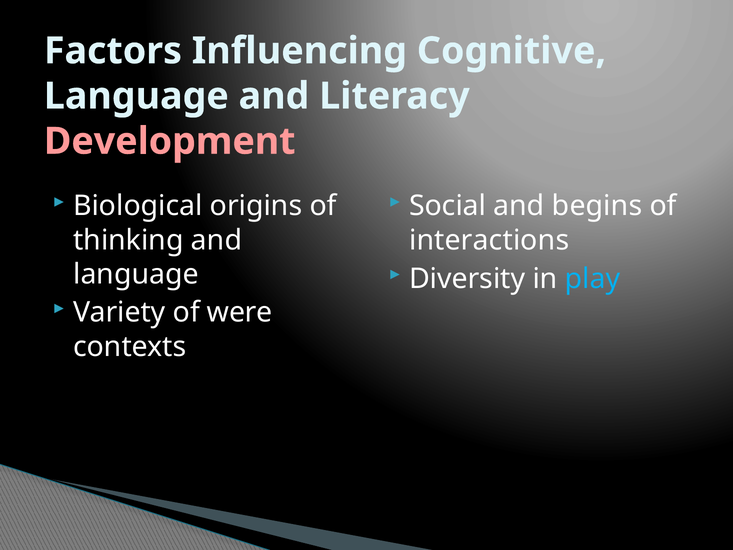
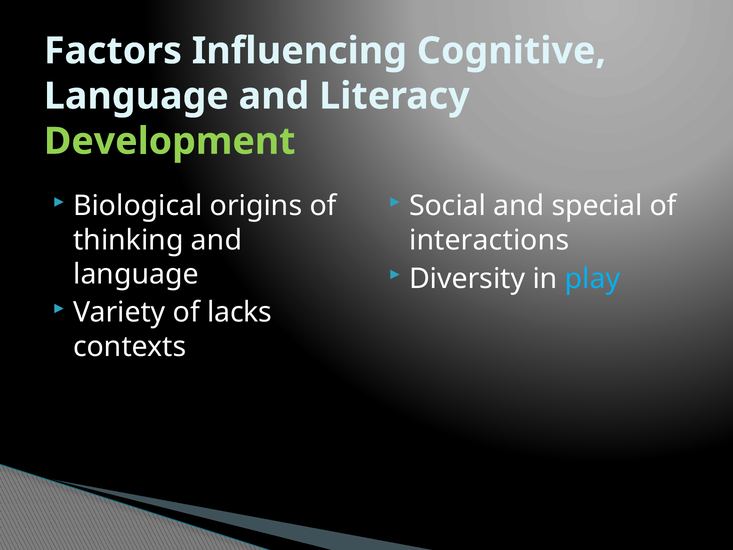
Development colour: pink -> light green
begins: begins -> special
were: were -> lacks
